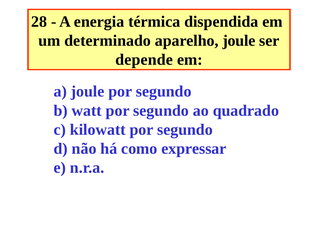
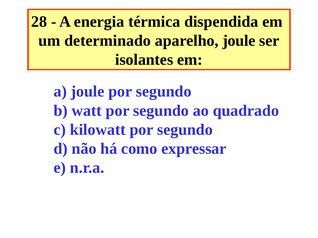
depende: depende -> isolantes
